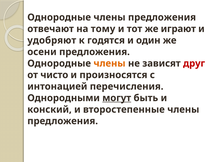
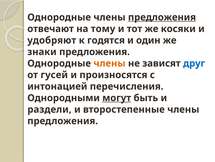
предложения at (162, 17) underline: none -> present
играют: играют -> косяки
осени: осени -> знаки
друг colour: red -> blue
чисто: чисто -> гусей
конский: конский -> раздели
